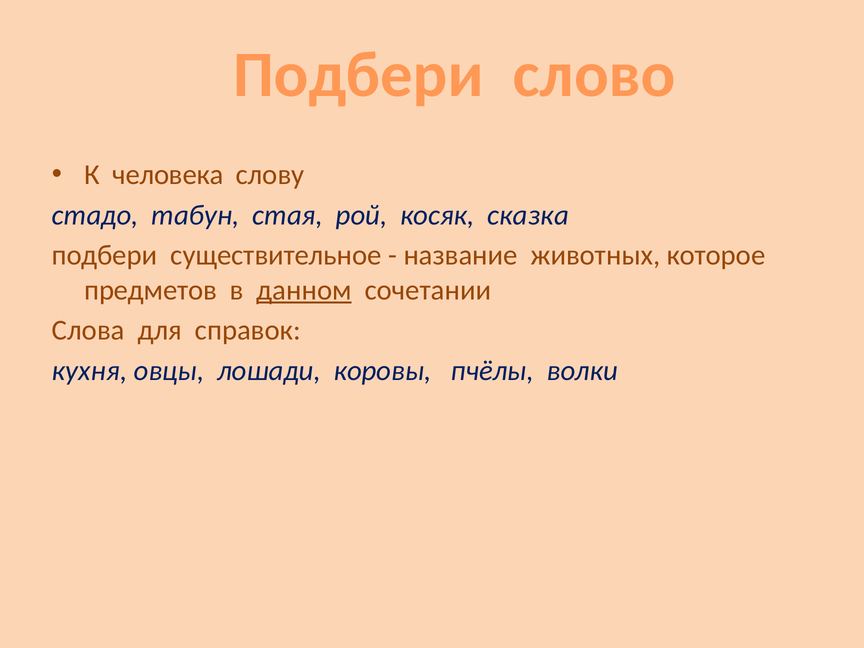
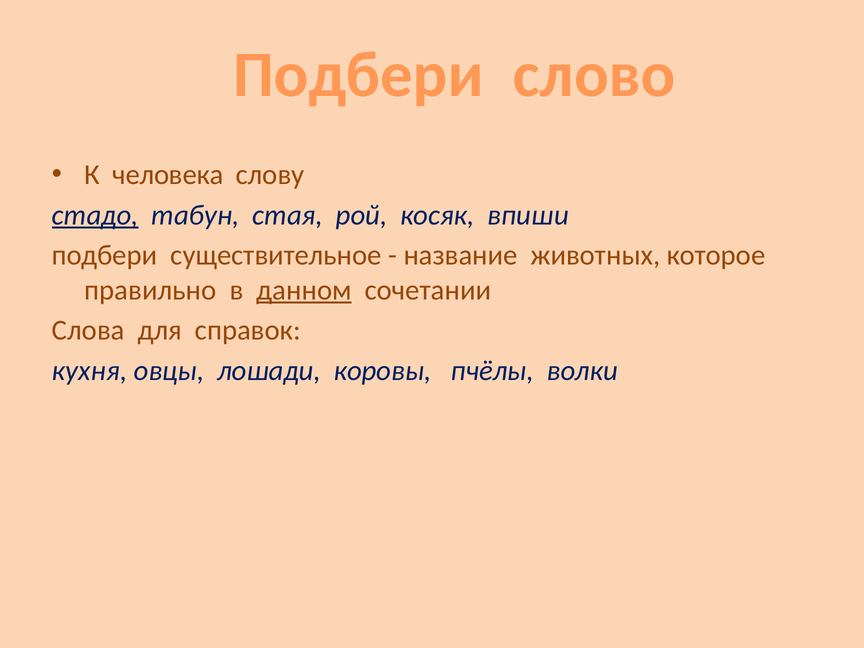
стадо underline: none -> present
сказка: сказка -> впиши
предметов: предметов -> правильно
